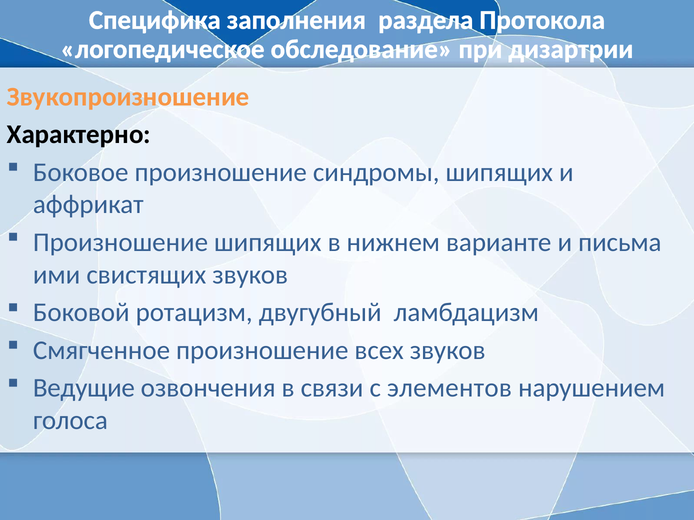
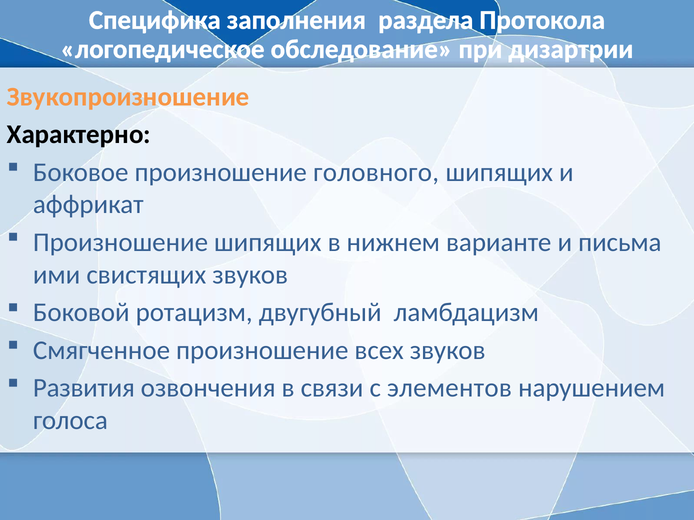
синдромы: синдромы -> головного
Ведущие: Ведущие -> Развития
